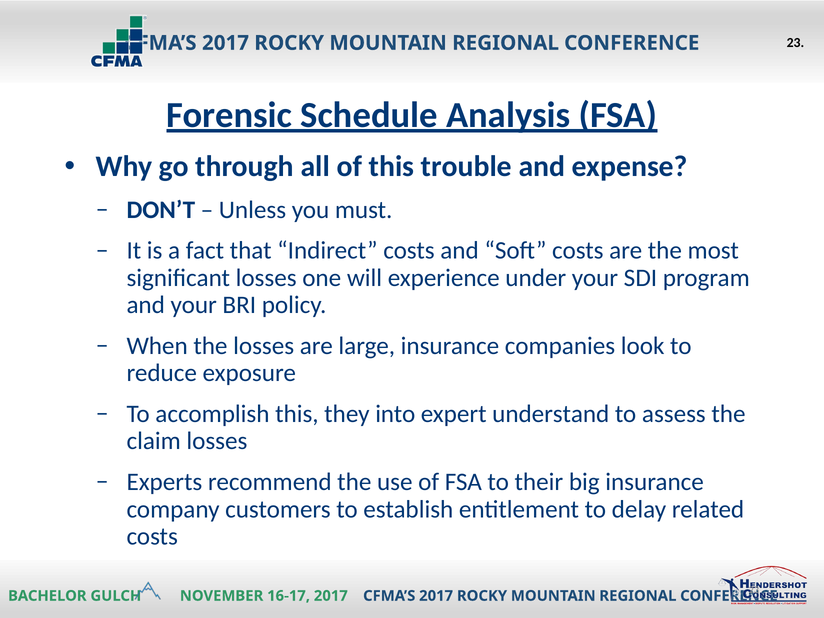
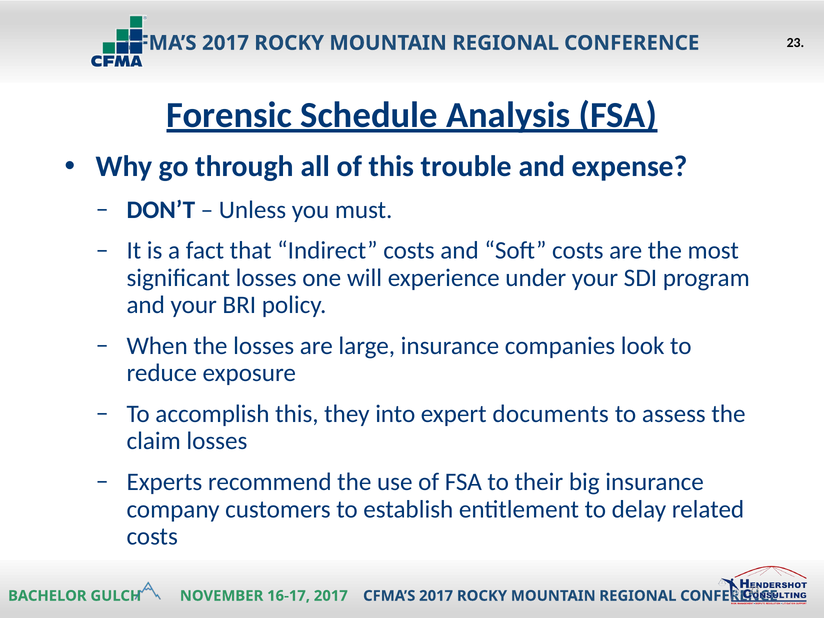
understand: understand -> documents
